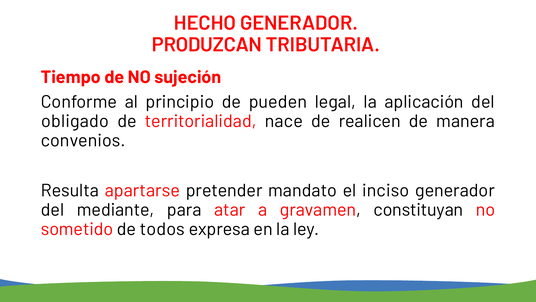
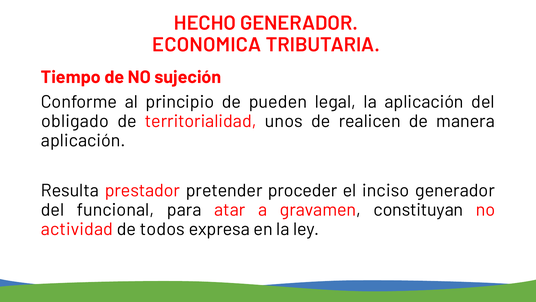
PRODUZCAN: PRODUZCAN -> ECONOMICA
nace: nace -> unos
convenios at (83, 141): convenios -> aplicación
apartarse: apartarse -> prestador
mandato: mandato -> proceder
mediante: mediante -> funcional
sometido: sometido -> actividad
